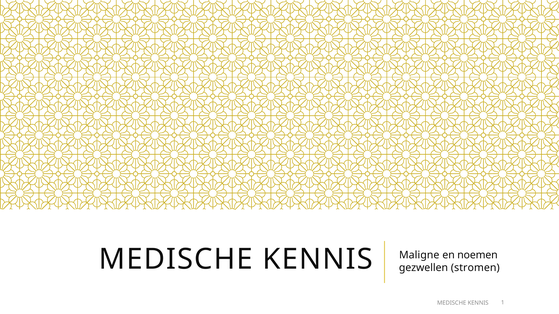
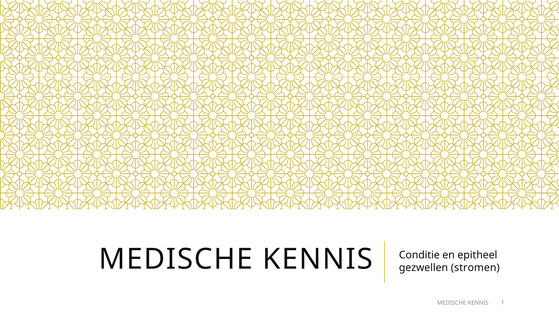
Maligne: Maligne -> Conditie
noemen: noemen -> epitheel
